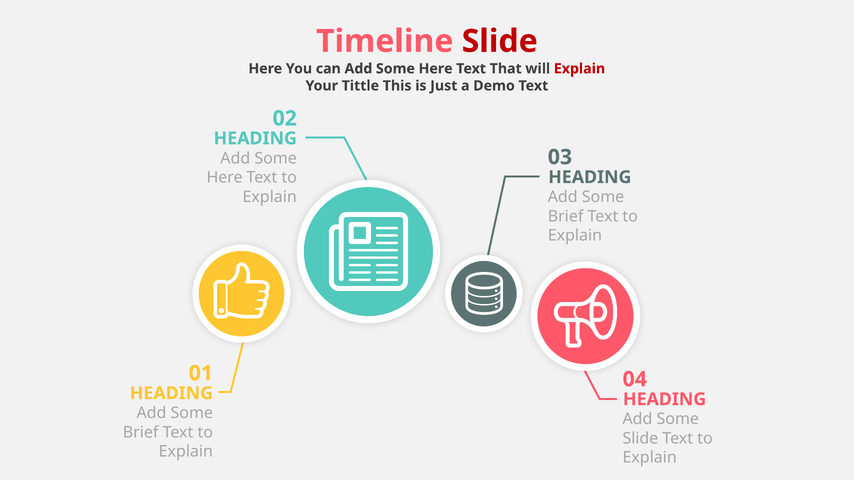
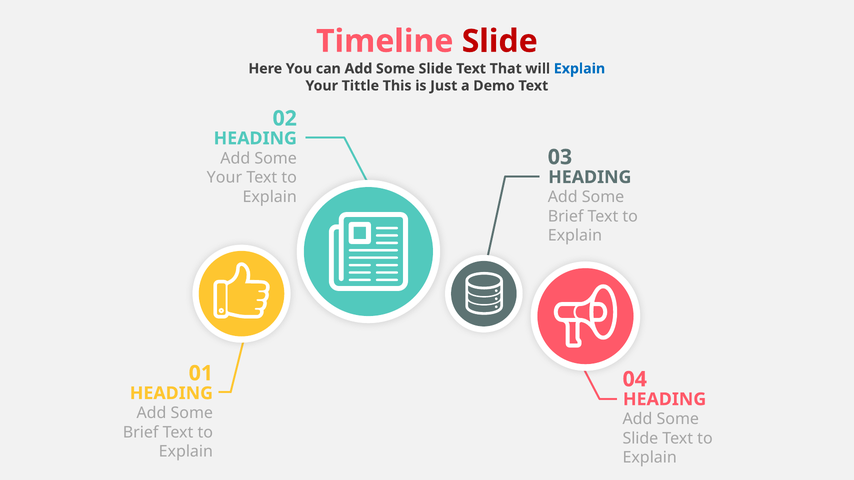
can Add Some Here: Here -> Slide
Explain at (579, 69) colour: red -> blue
Here at (225, 178): Here -> Your
